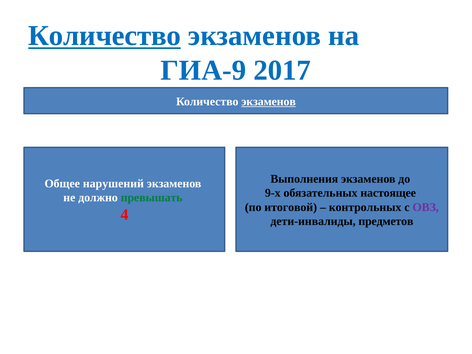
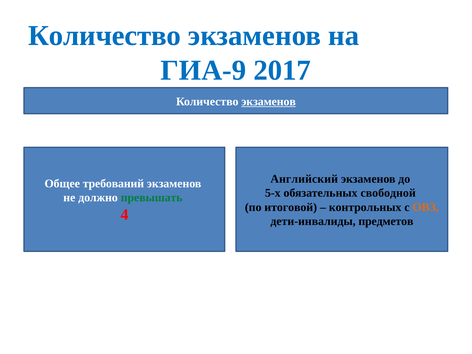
Количество at (105, 36) underline: present -> none
Выполнения: Выполнения -> Английский
нарушений: нарушений -> требований
9-х: 9-х -> 5-х
настоящее: настоящее -> свободной
ОВЗ colour: purple -> orange
